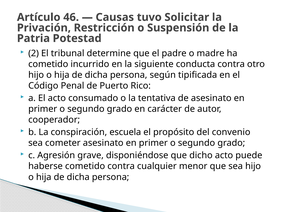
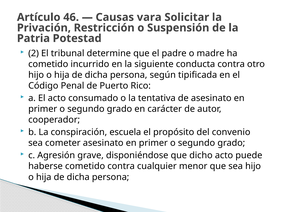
tuvo: tuvo -> vara
